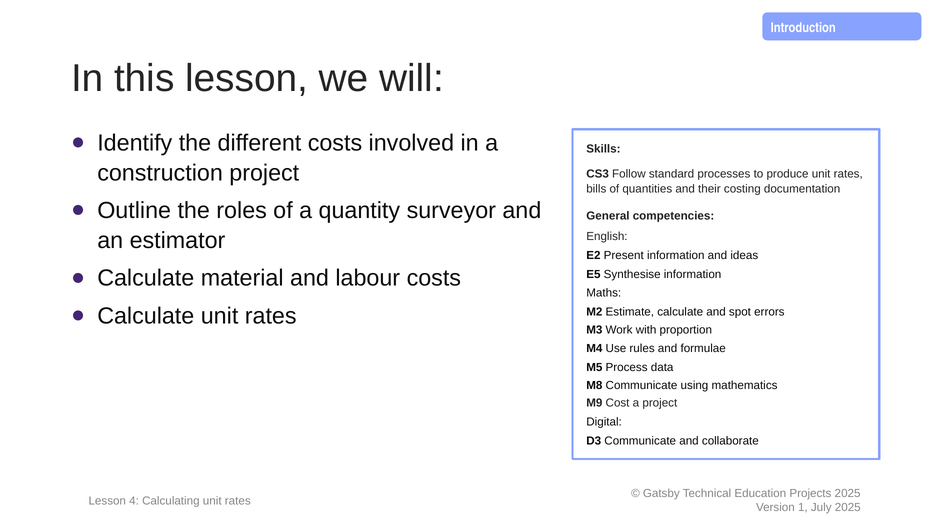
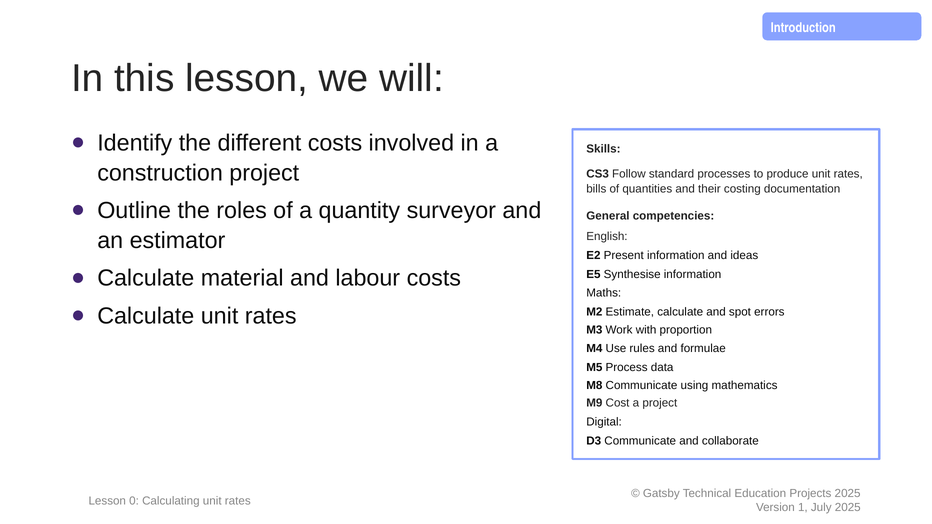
4: 4 -> 0
